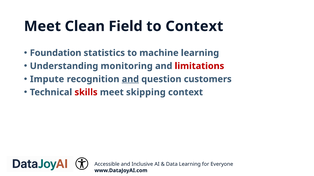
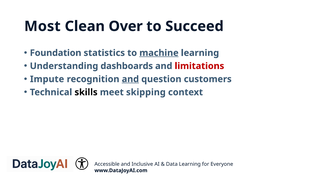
Meet at (42, 26): Meet -> Most
Field: Field -> Over
to Context: Context -> Succeed
machine underline: none -> present
monitoring: monitoring -> dashboards
skills colour: red -> black
